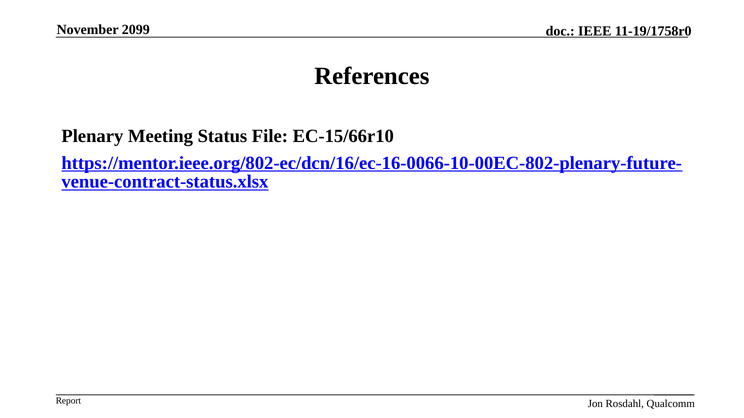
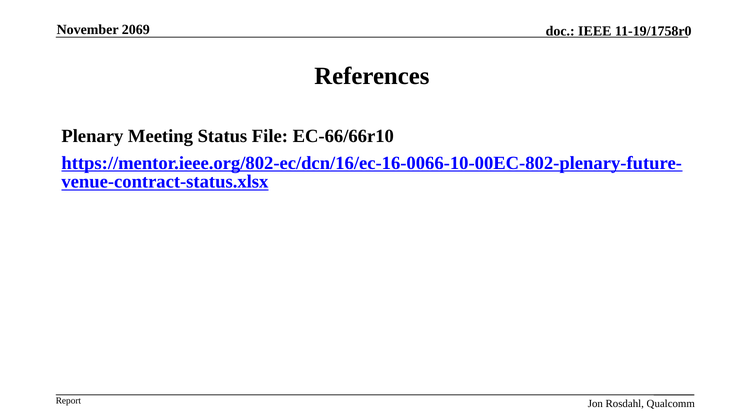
2099: 2099 -> 2069
EC-15/66r10: EC-15/66r10 -> EC-66/66r10
